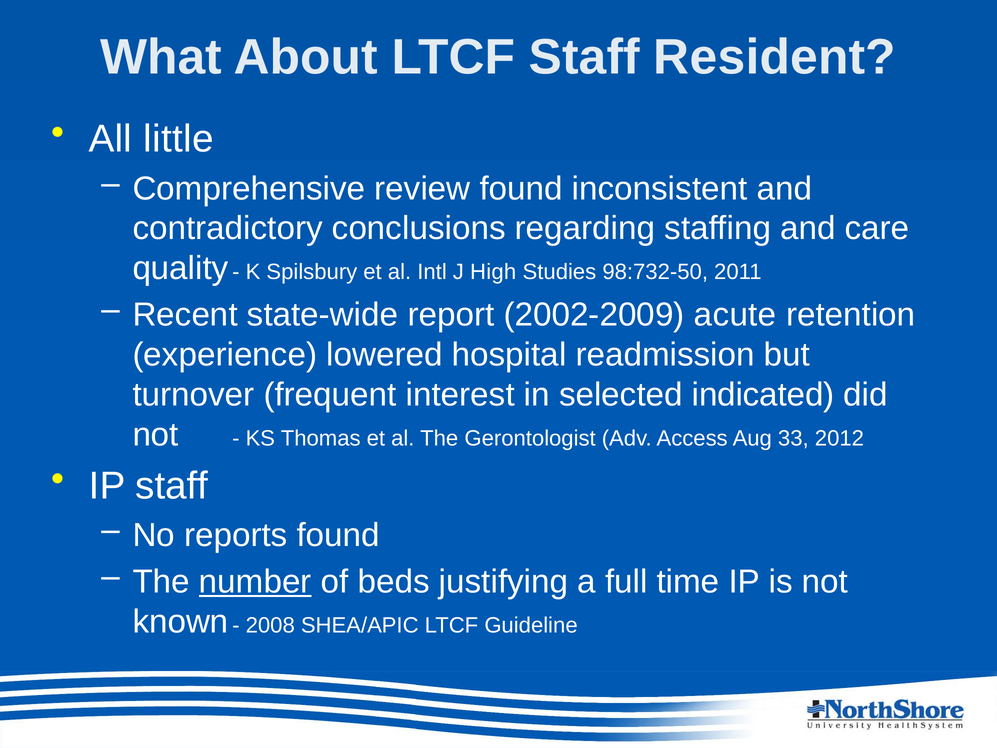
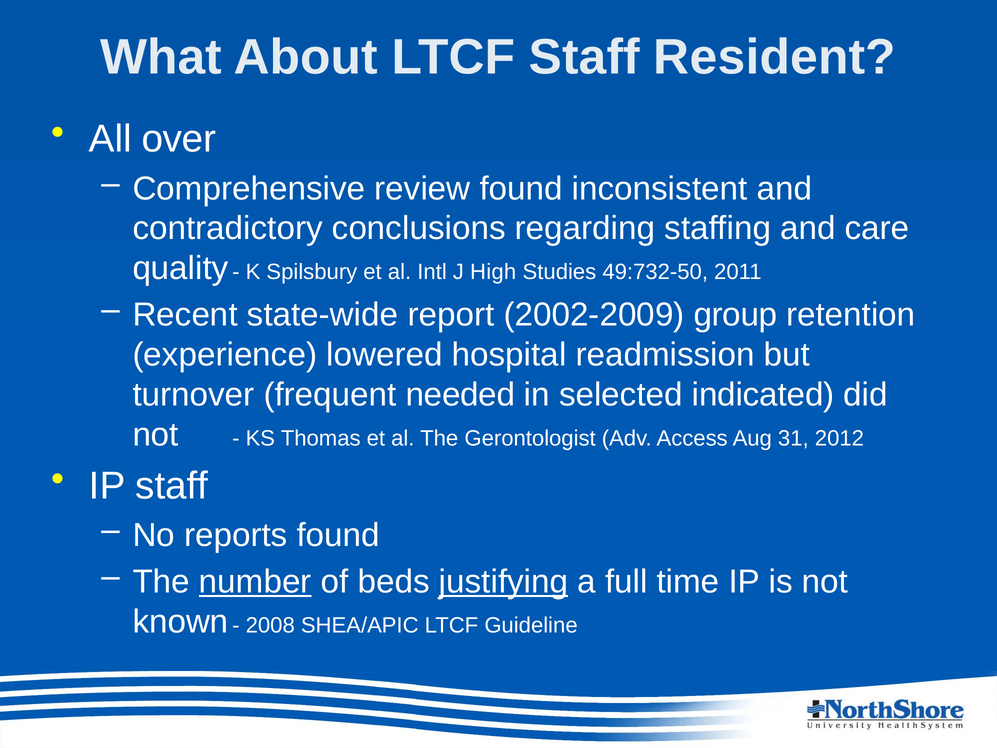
little: little -> over
98:732-50: 98:732-50 -> 49:732-50
acute: acute -> group
interest: interest -> needed
33: 33 -> 31
justifying underline: none -> present
